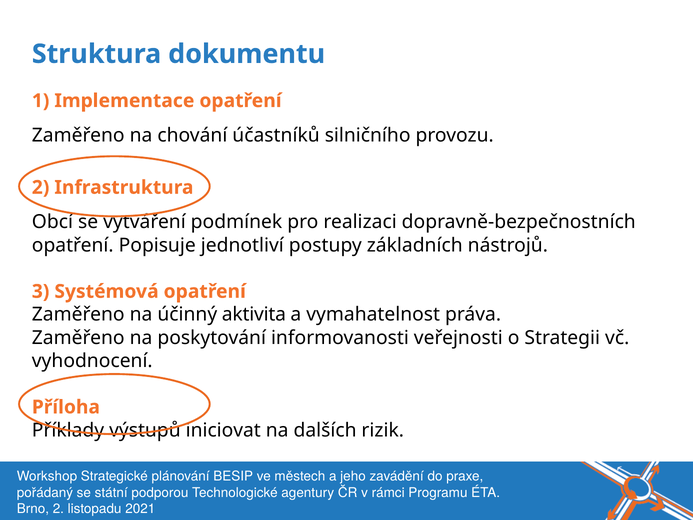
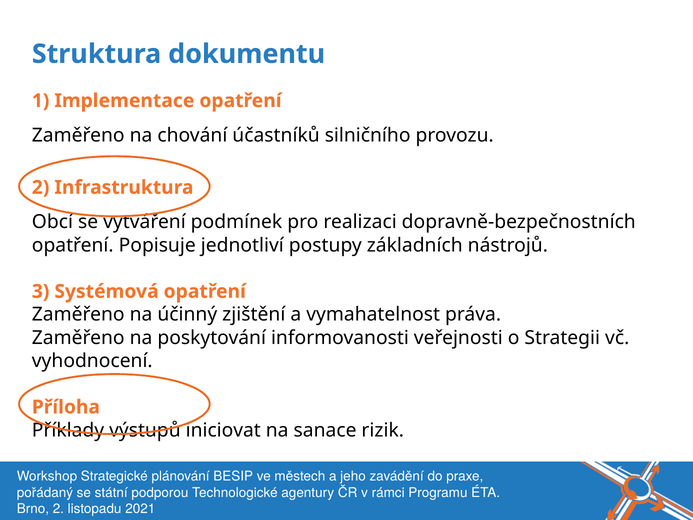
aktivita: aktivita -> zjištění
dalších: dalších -> sanace
